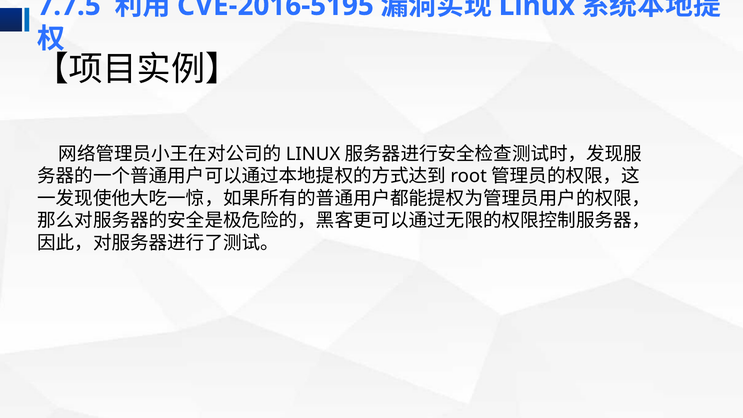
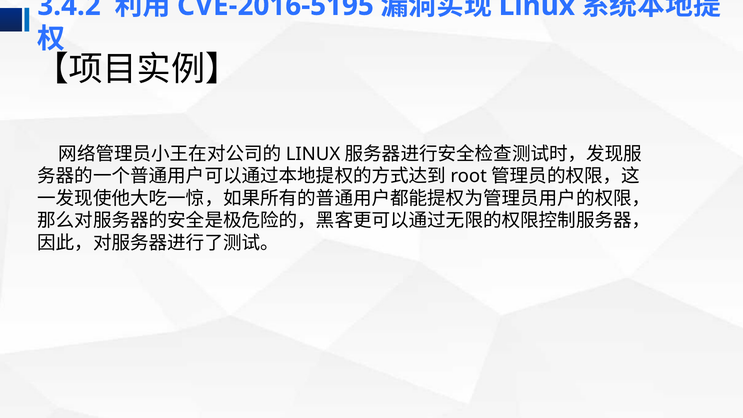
7.7.5: 7.7.5 -> 3.4.2
